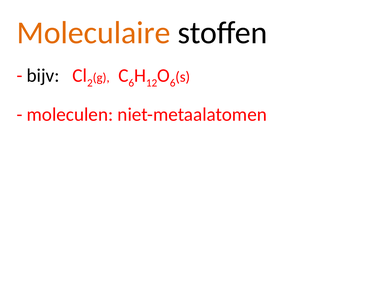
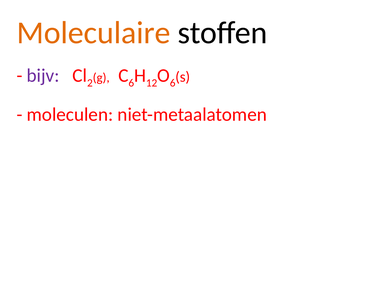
bijv colour: black -> purple
